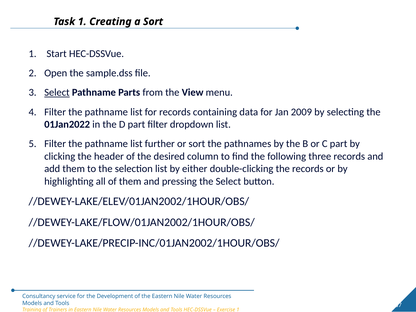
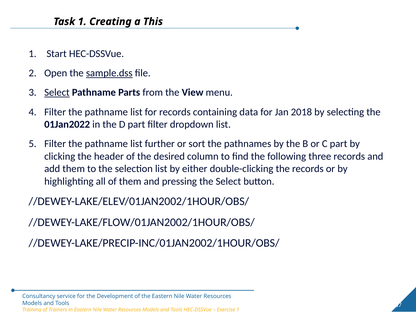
a Sort: Sort -> This
sample.dss underline: none -> present
2009: 2009 -> 2018
